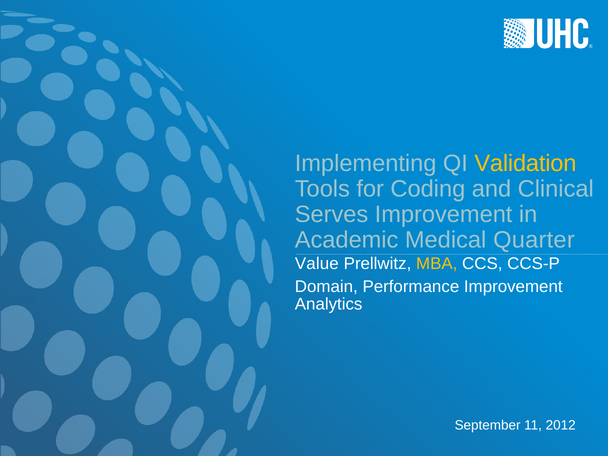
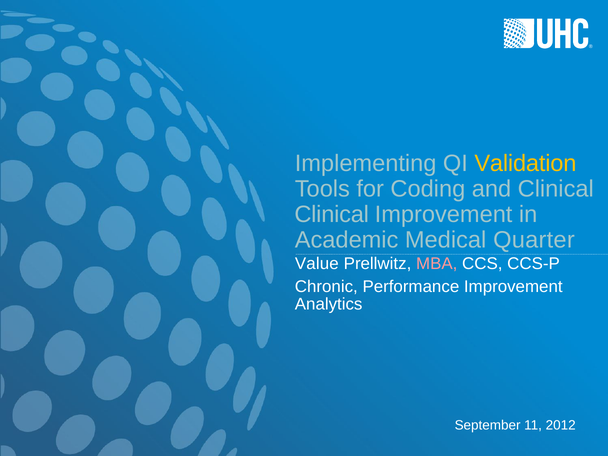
Serves at (332, 214): Serves -> Clinical
MBA colour: yellow -> pink
Domain: Domain -> Chronic
